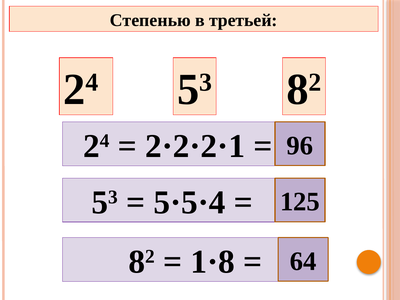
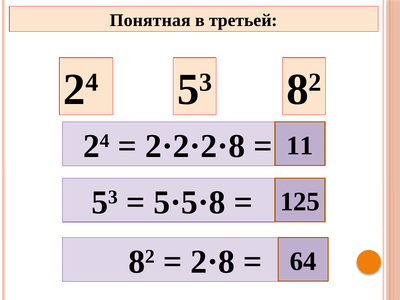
Степенью: Степенью -> Понятная
2·2·2·1: 2·2·2·1 -> 2·2·2·8
96: 96 -> 11
5·5·4: 5·5·4 -> 5·5·8
1·8: 1·8 -> 2·8
